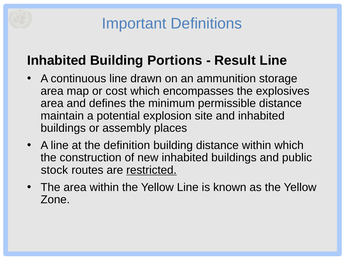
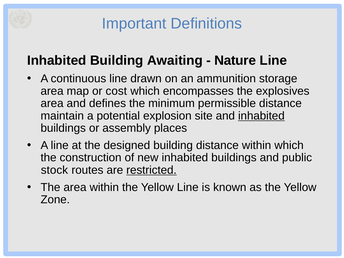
Portions: Portions -> Awaiting
Result: Result -> Nature
inhabited at (261, 116) underline: none -> present
definition: definition -> designed
